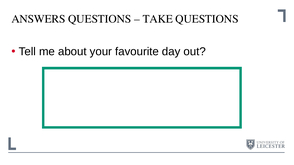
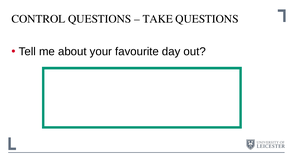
ANSWERS: ANSWERS -> CONTROL
